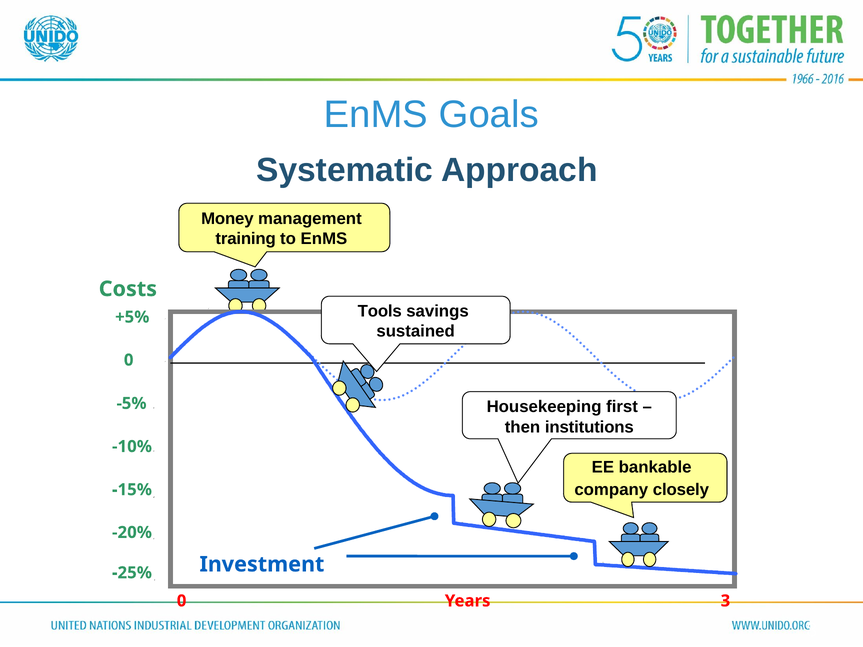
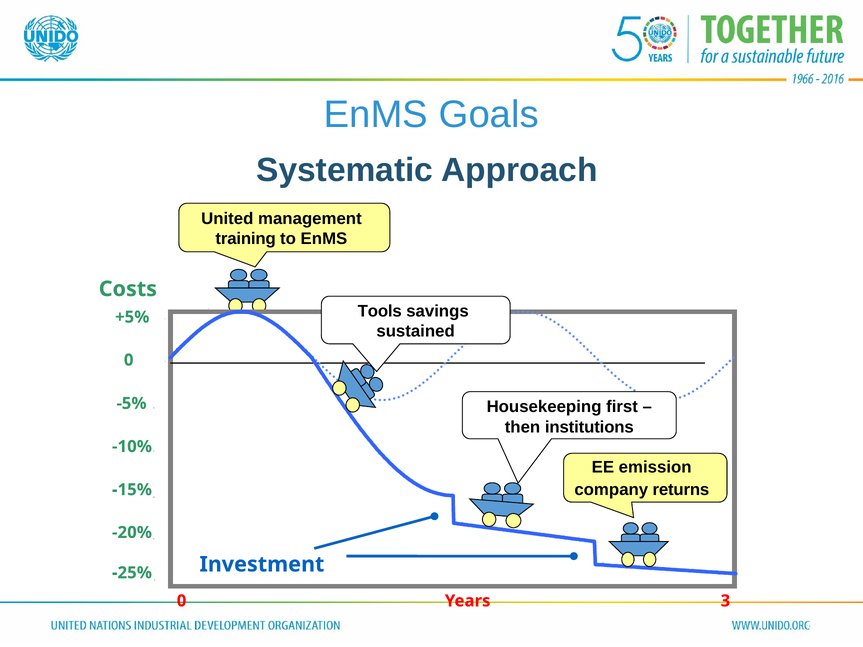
Money: Money -> United
bankable: bankable -> emission
closely: closely -> returns
